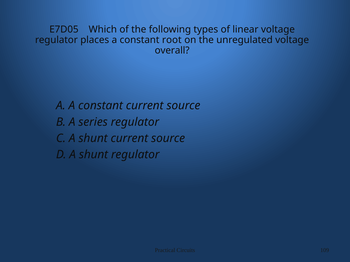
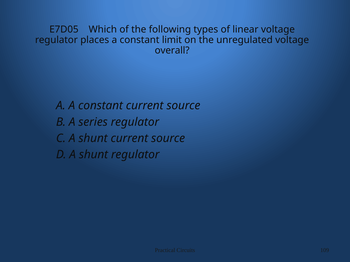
root: root -> limit
